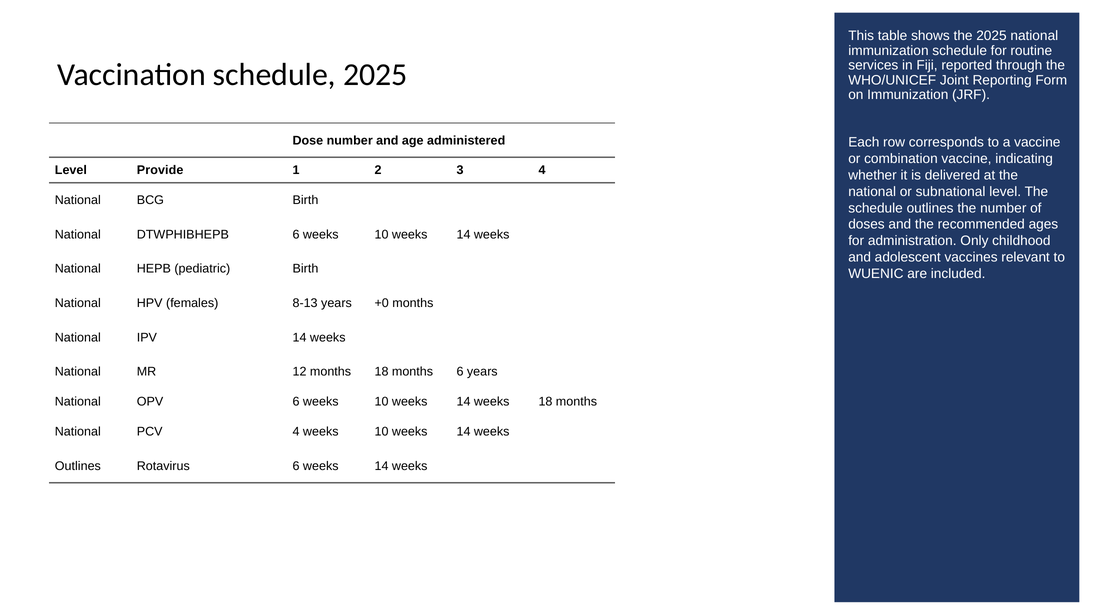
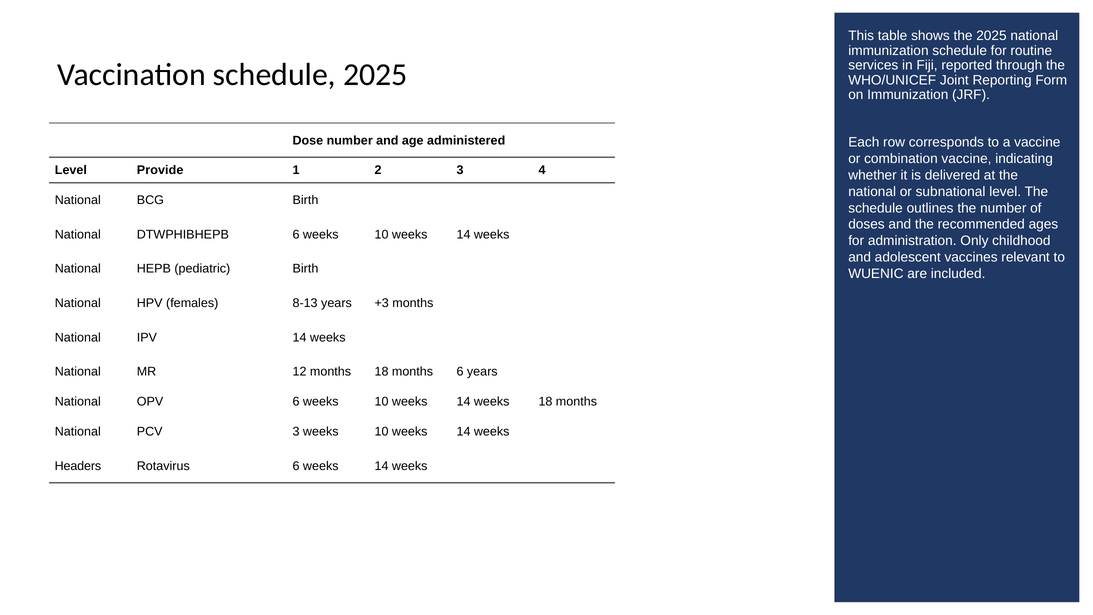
+0: +0 -> +3
PCV 4: 4 -> 3
Outlines at (78, 466): Outlines -> Headers
